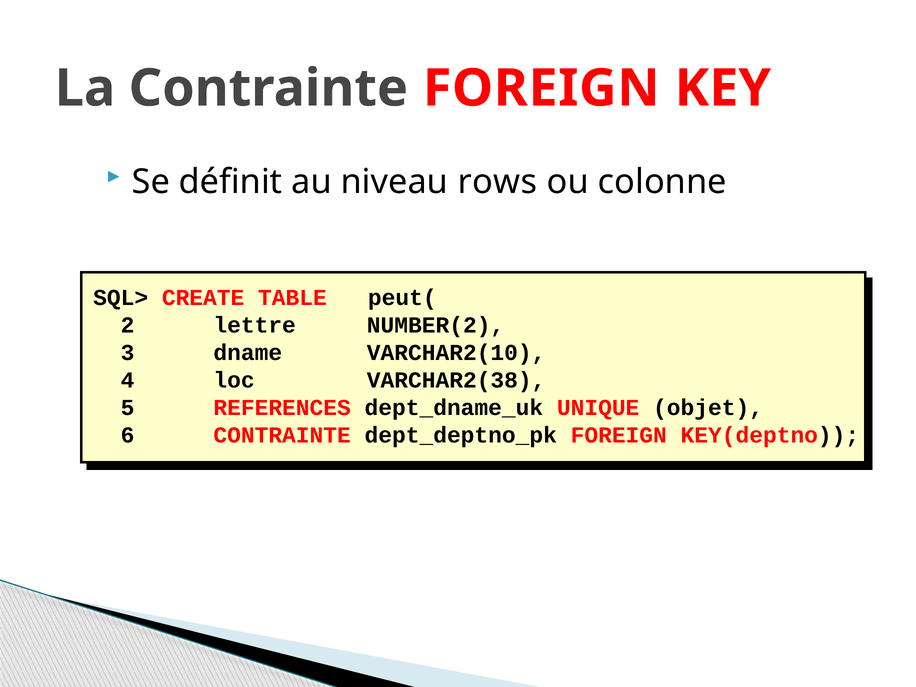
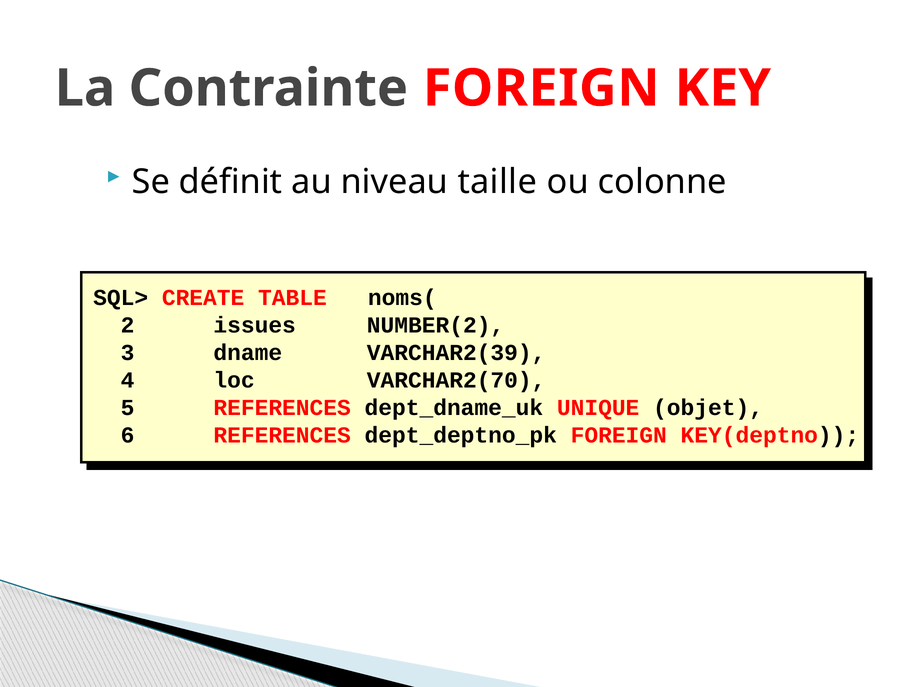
rows: rows -> taille
peut(: peut( -> noms(
lettre: lettre -> issues
VARCHAR2(10: VARCHAR2(10 -> VARCHAR2(39
VARCHAR2(38: VARCHAR2(38 -> VARCHAR2(70
6 CONTRAINTE: CONTRAINTE -> REFERENCES
